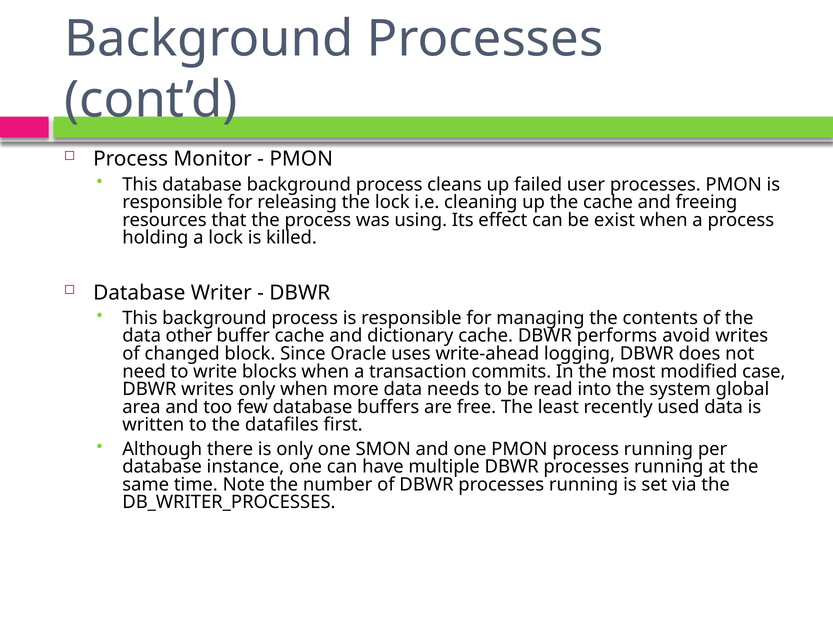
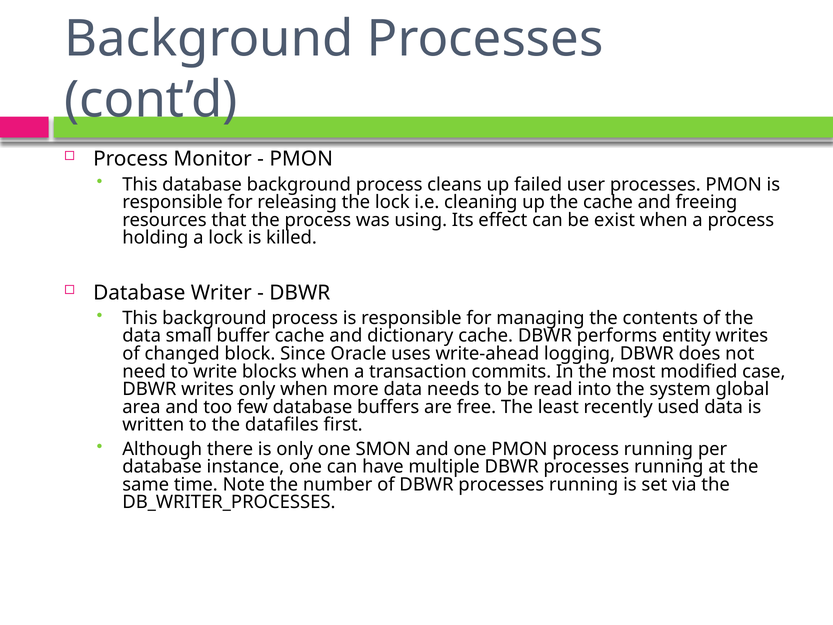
other: other -> small
avoid: avoid -> entity
